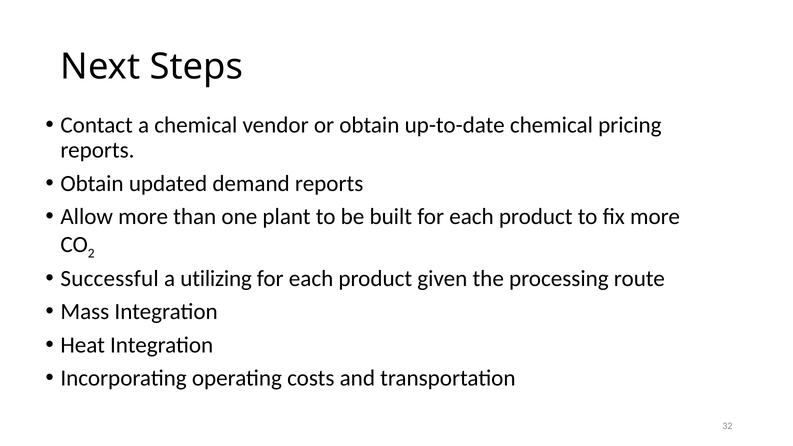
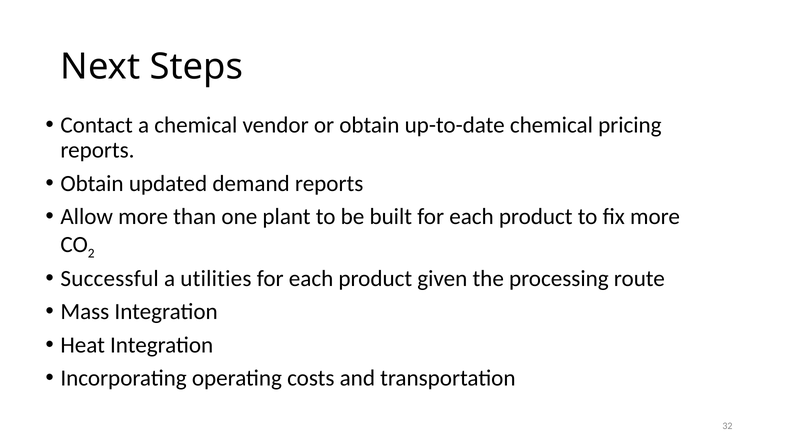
utilizing: utilizing -> utilities
